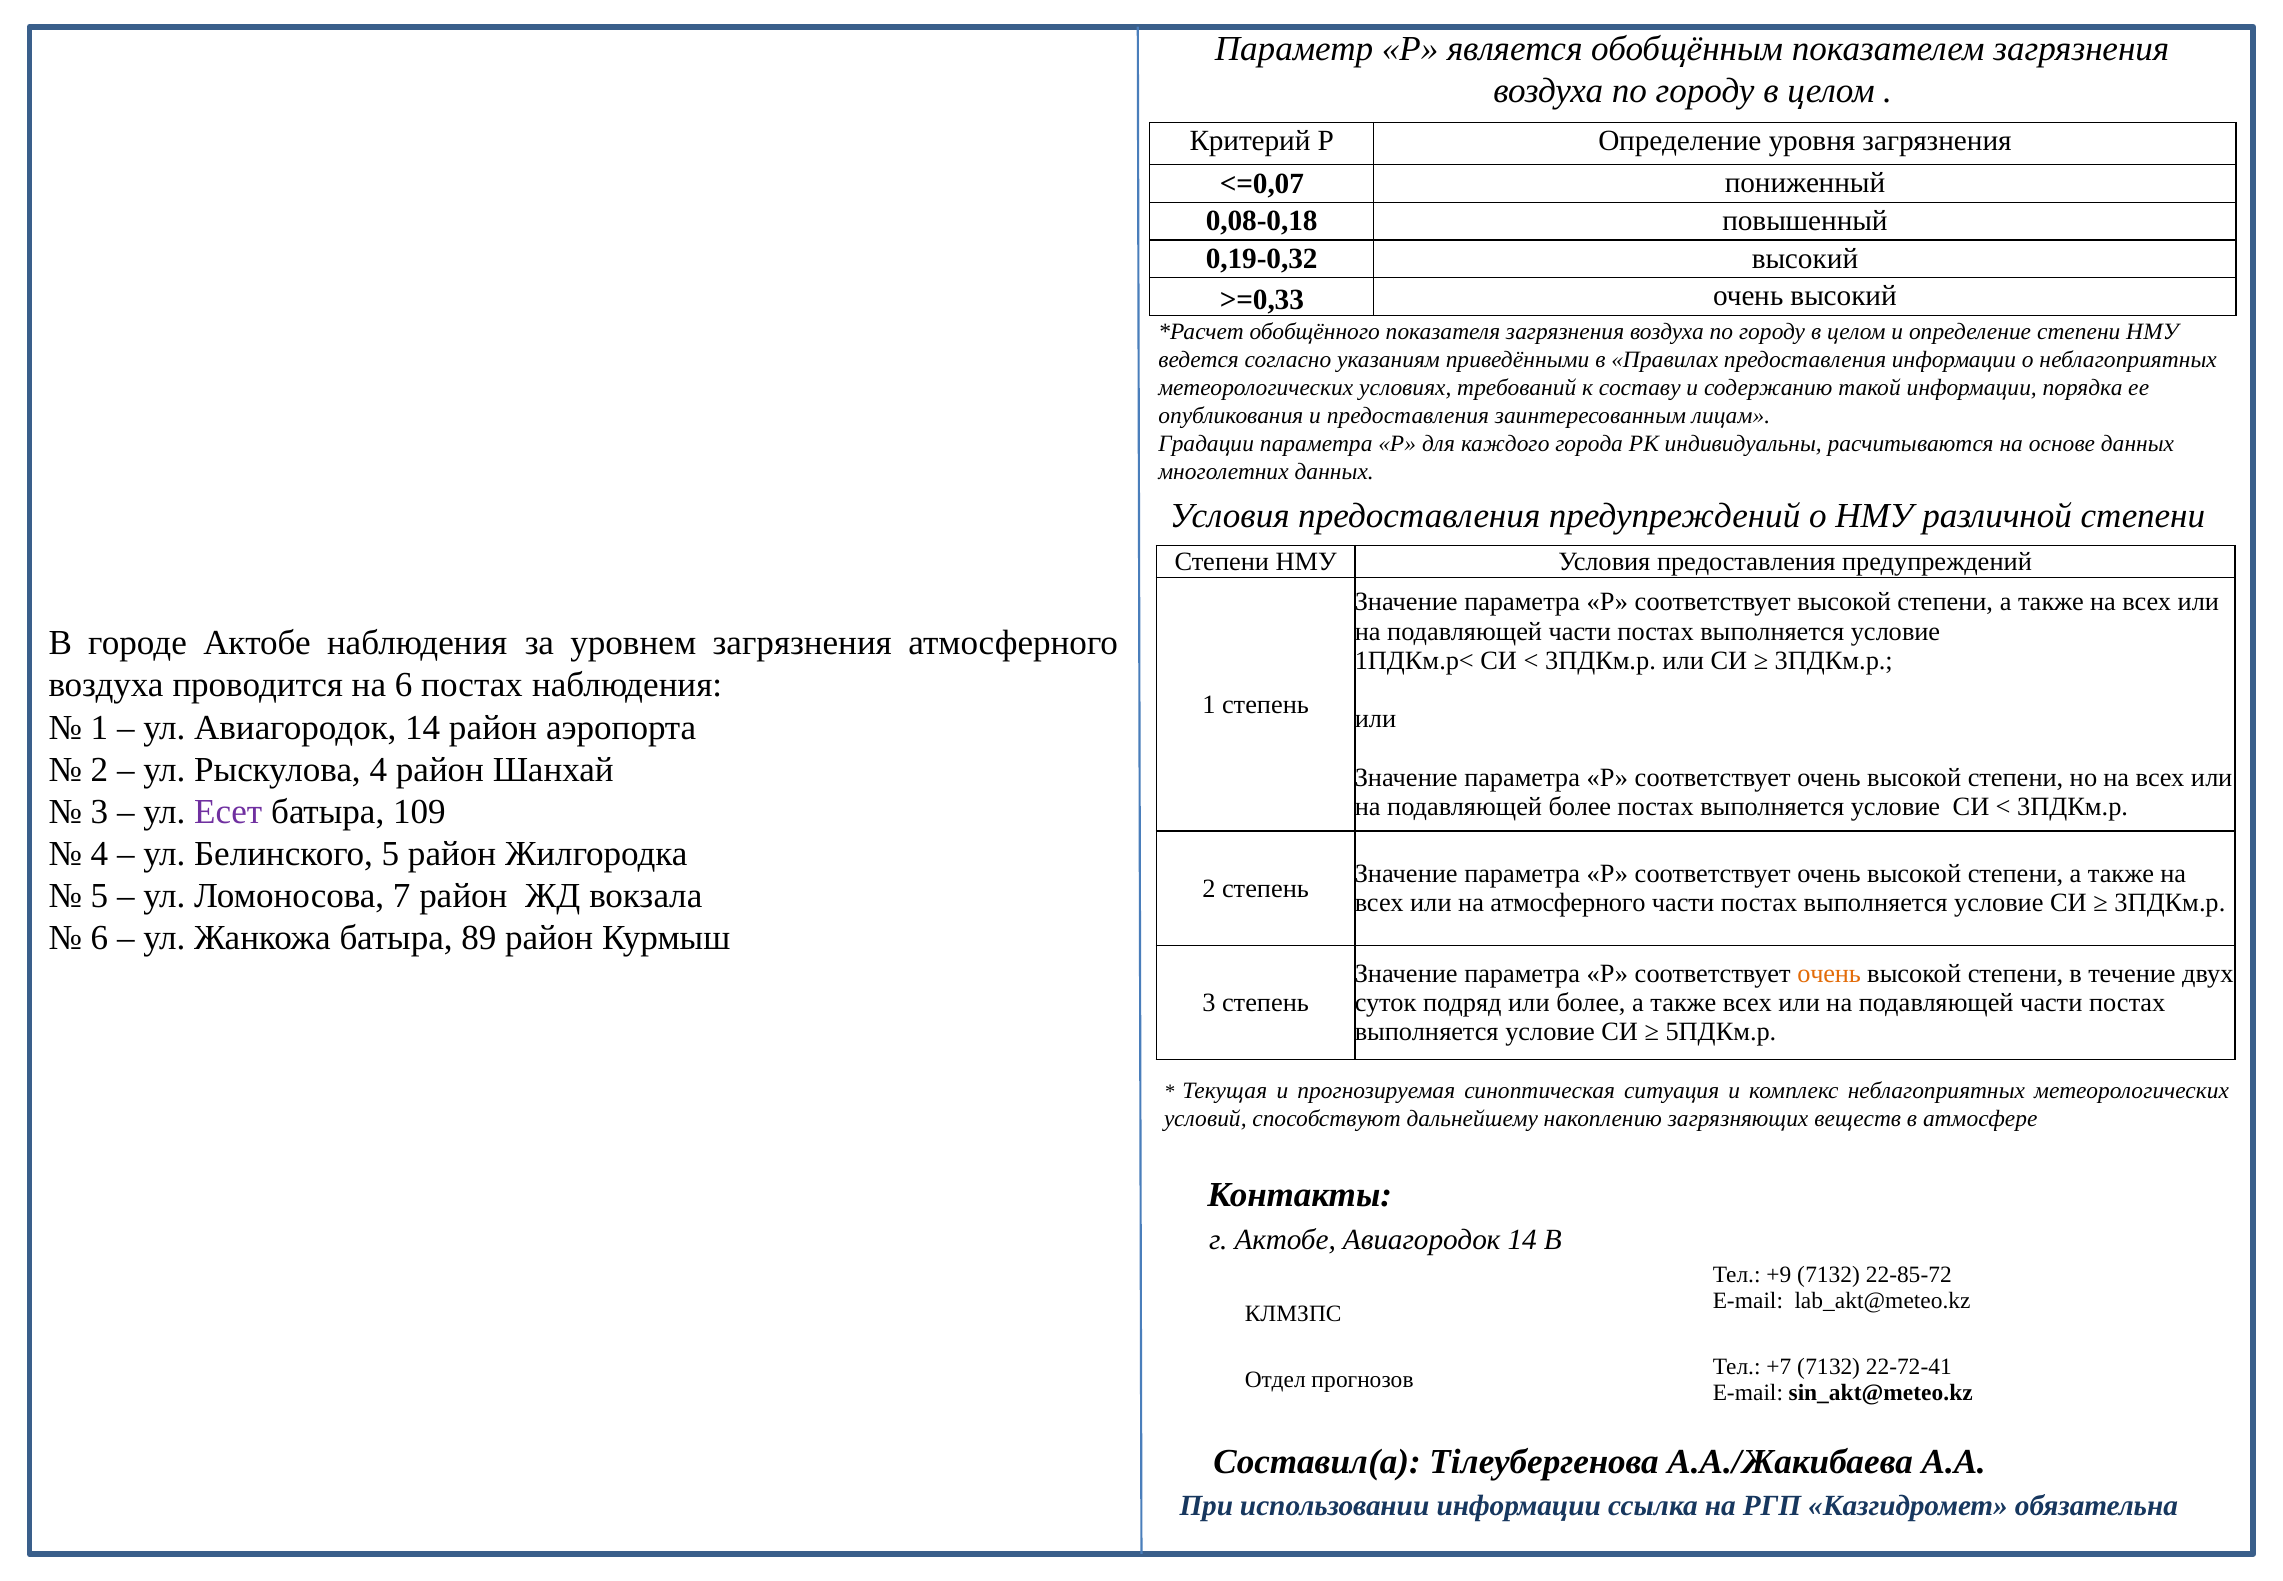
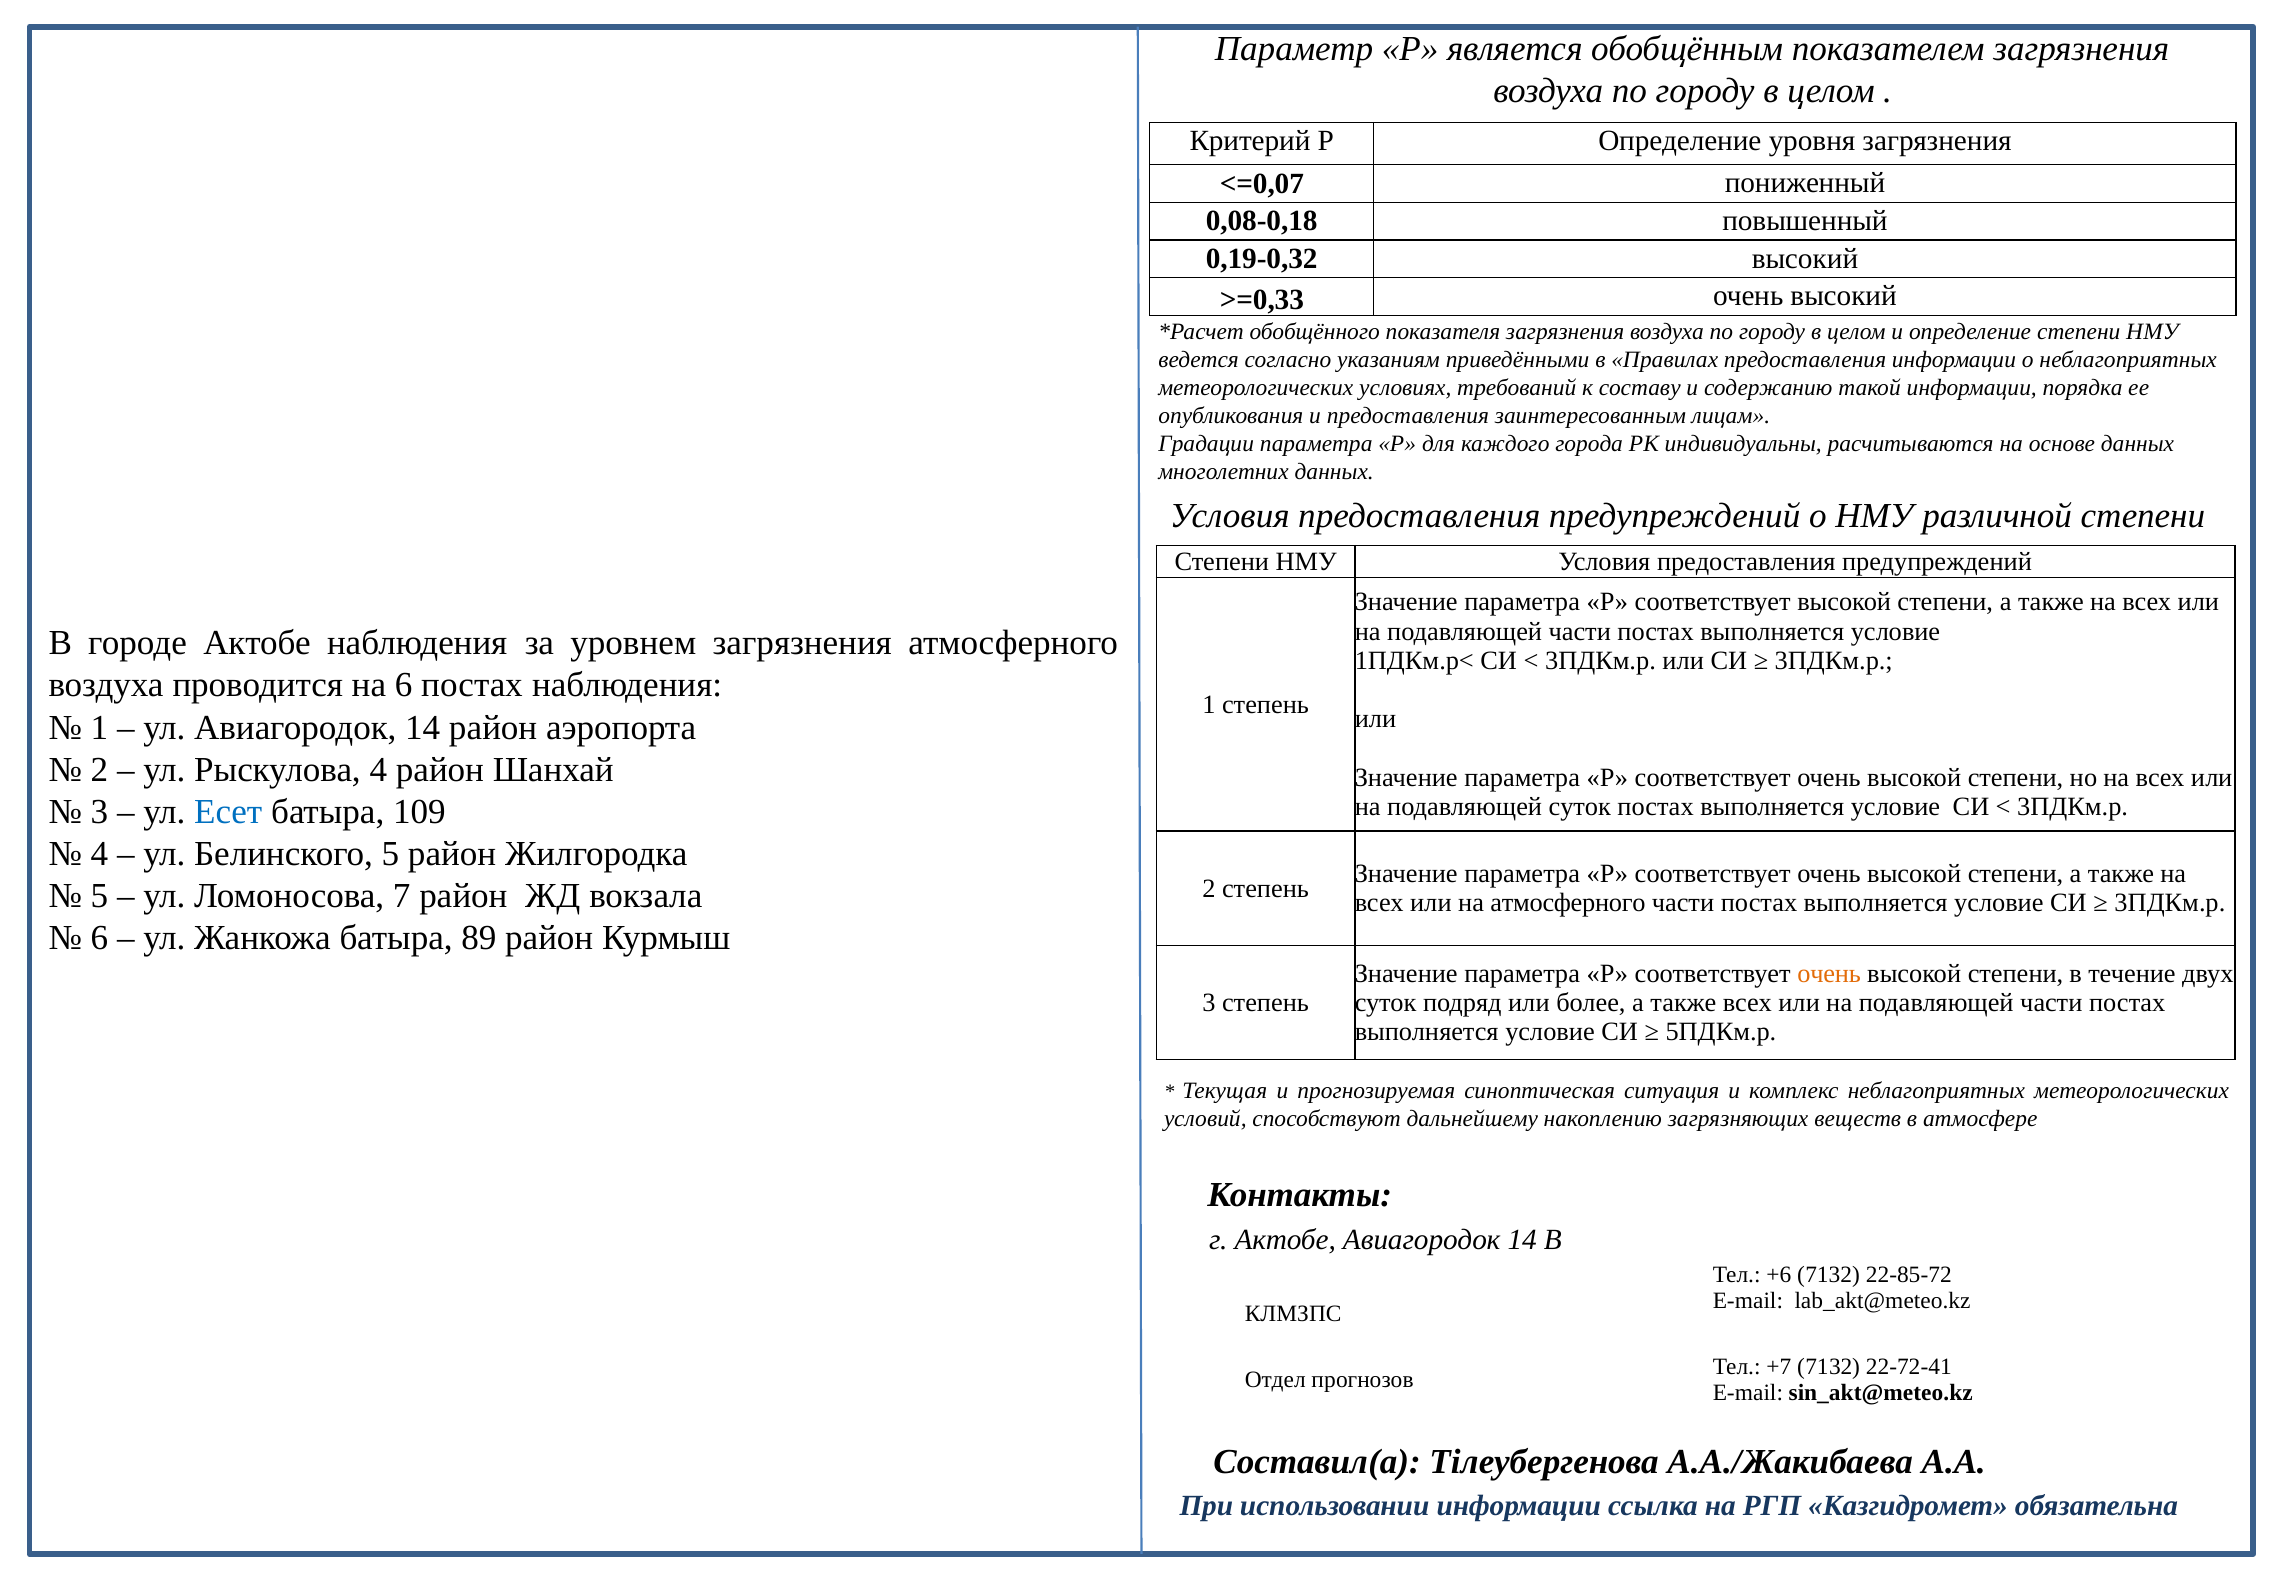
подавляющей более: более -> суток
Есет colour: purple -> blue
+9: +9 -> +6
